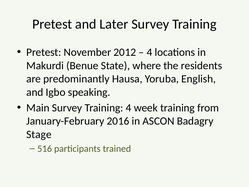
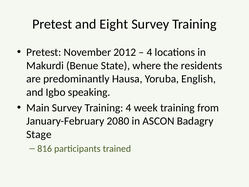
Later: Later -> Eight
2016: 2016 -> 2080
516: 516 -> 816
